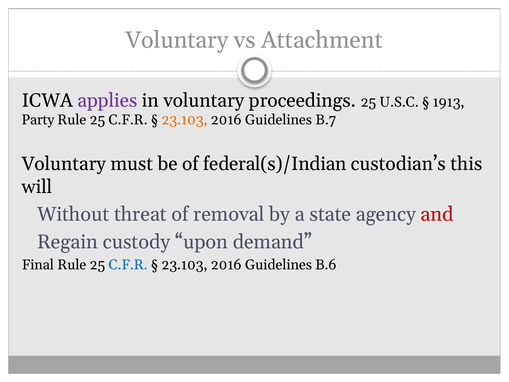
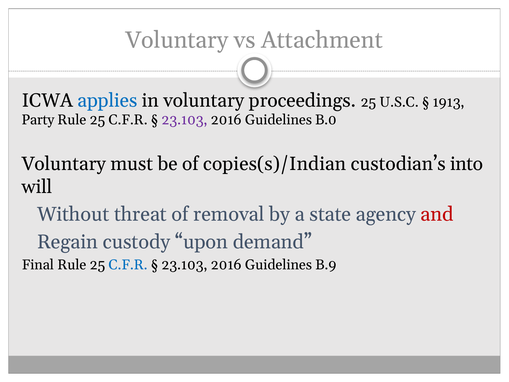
applies colour: purple -> blue
23.103 at (184, 120) colour: orange -> purple
B.7: B.7 -> B.0
federal(s)/Indian: federal(s)/Indian -> copies(s)/Indian
this: this -> into
B.6: B.6 -> B.9
